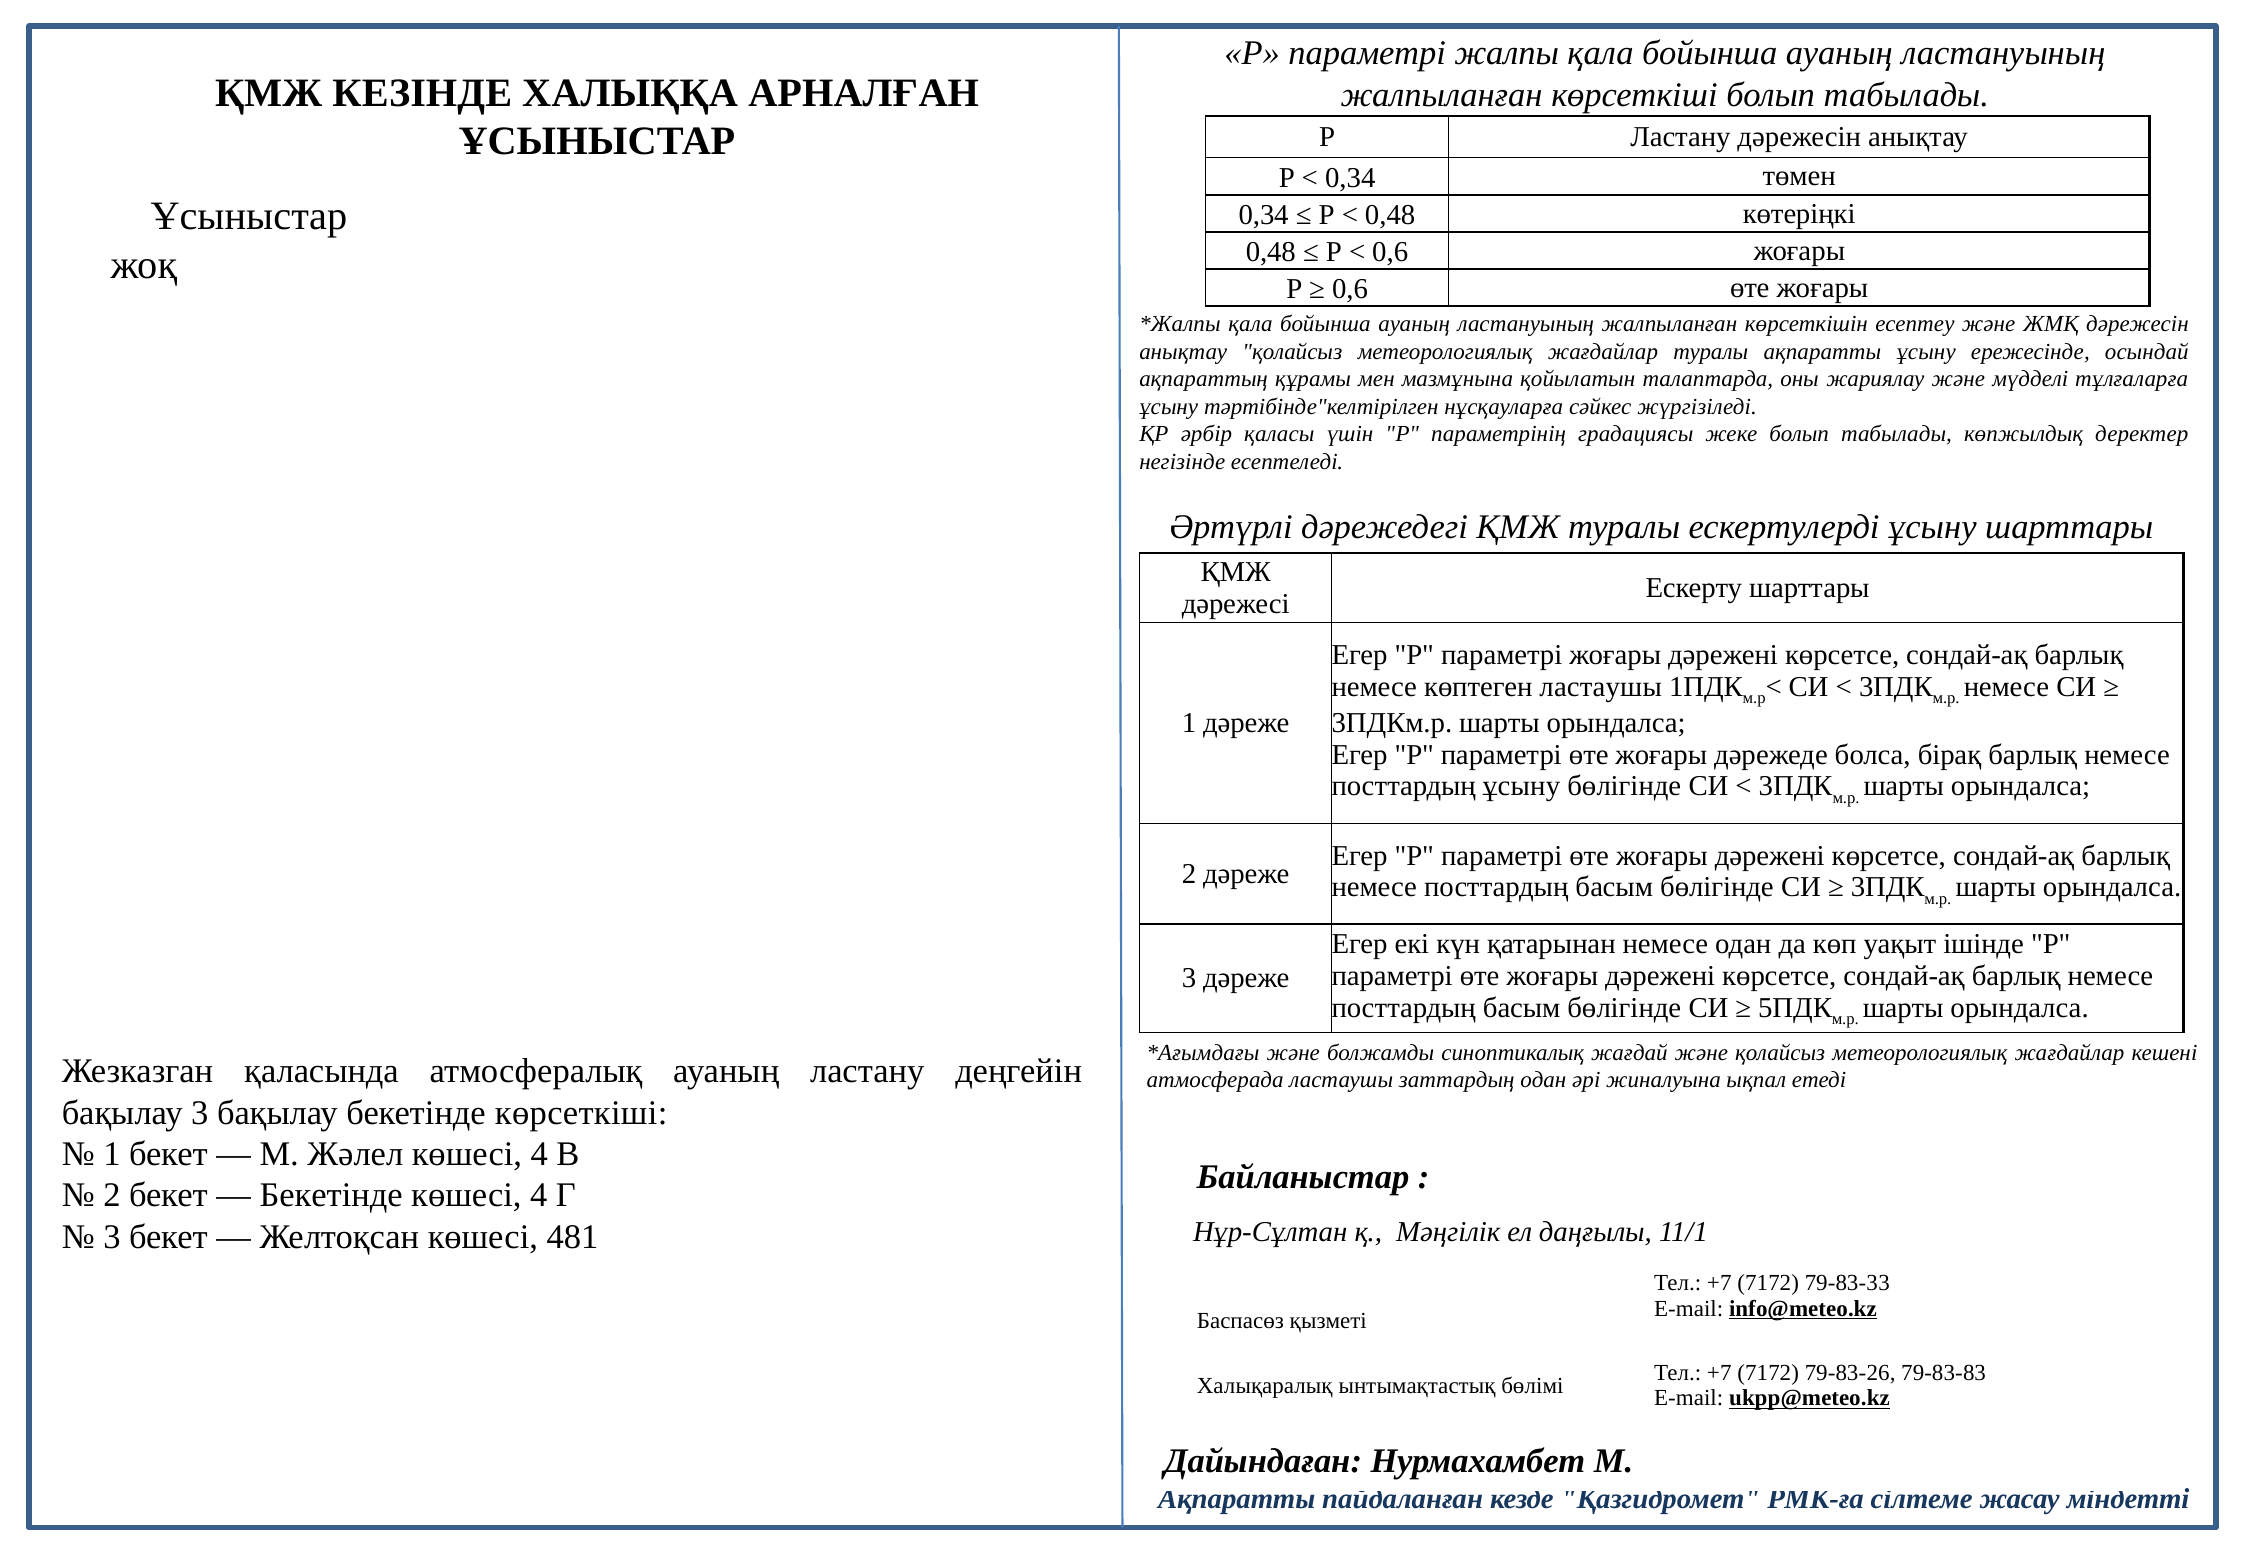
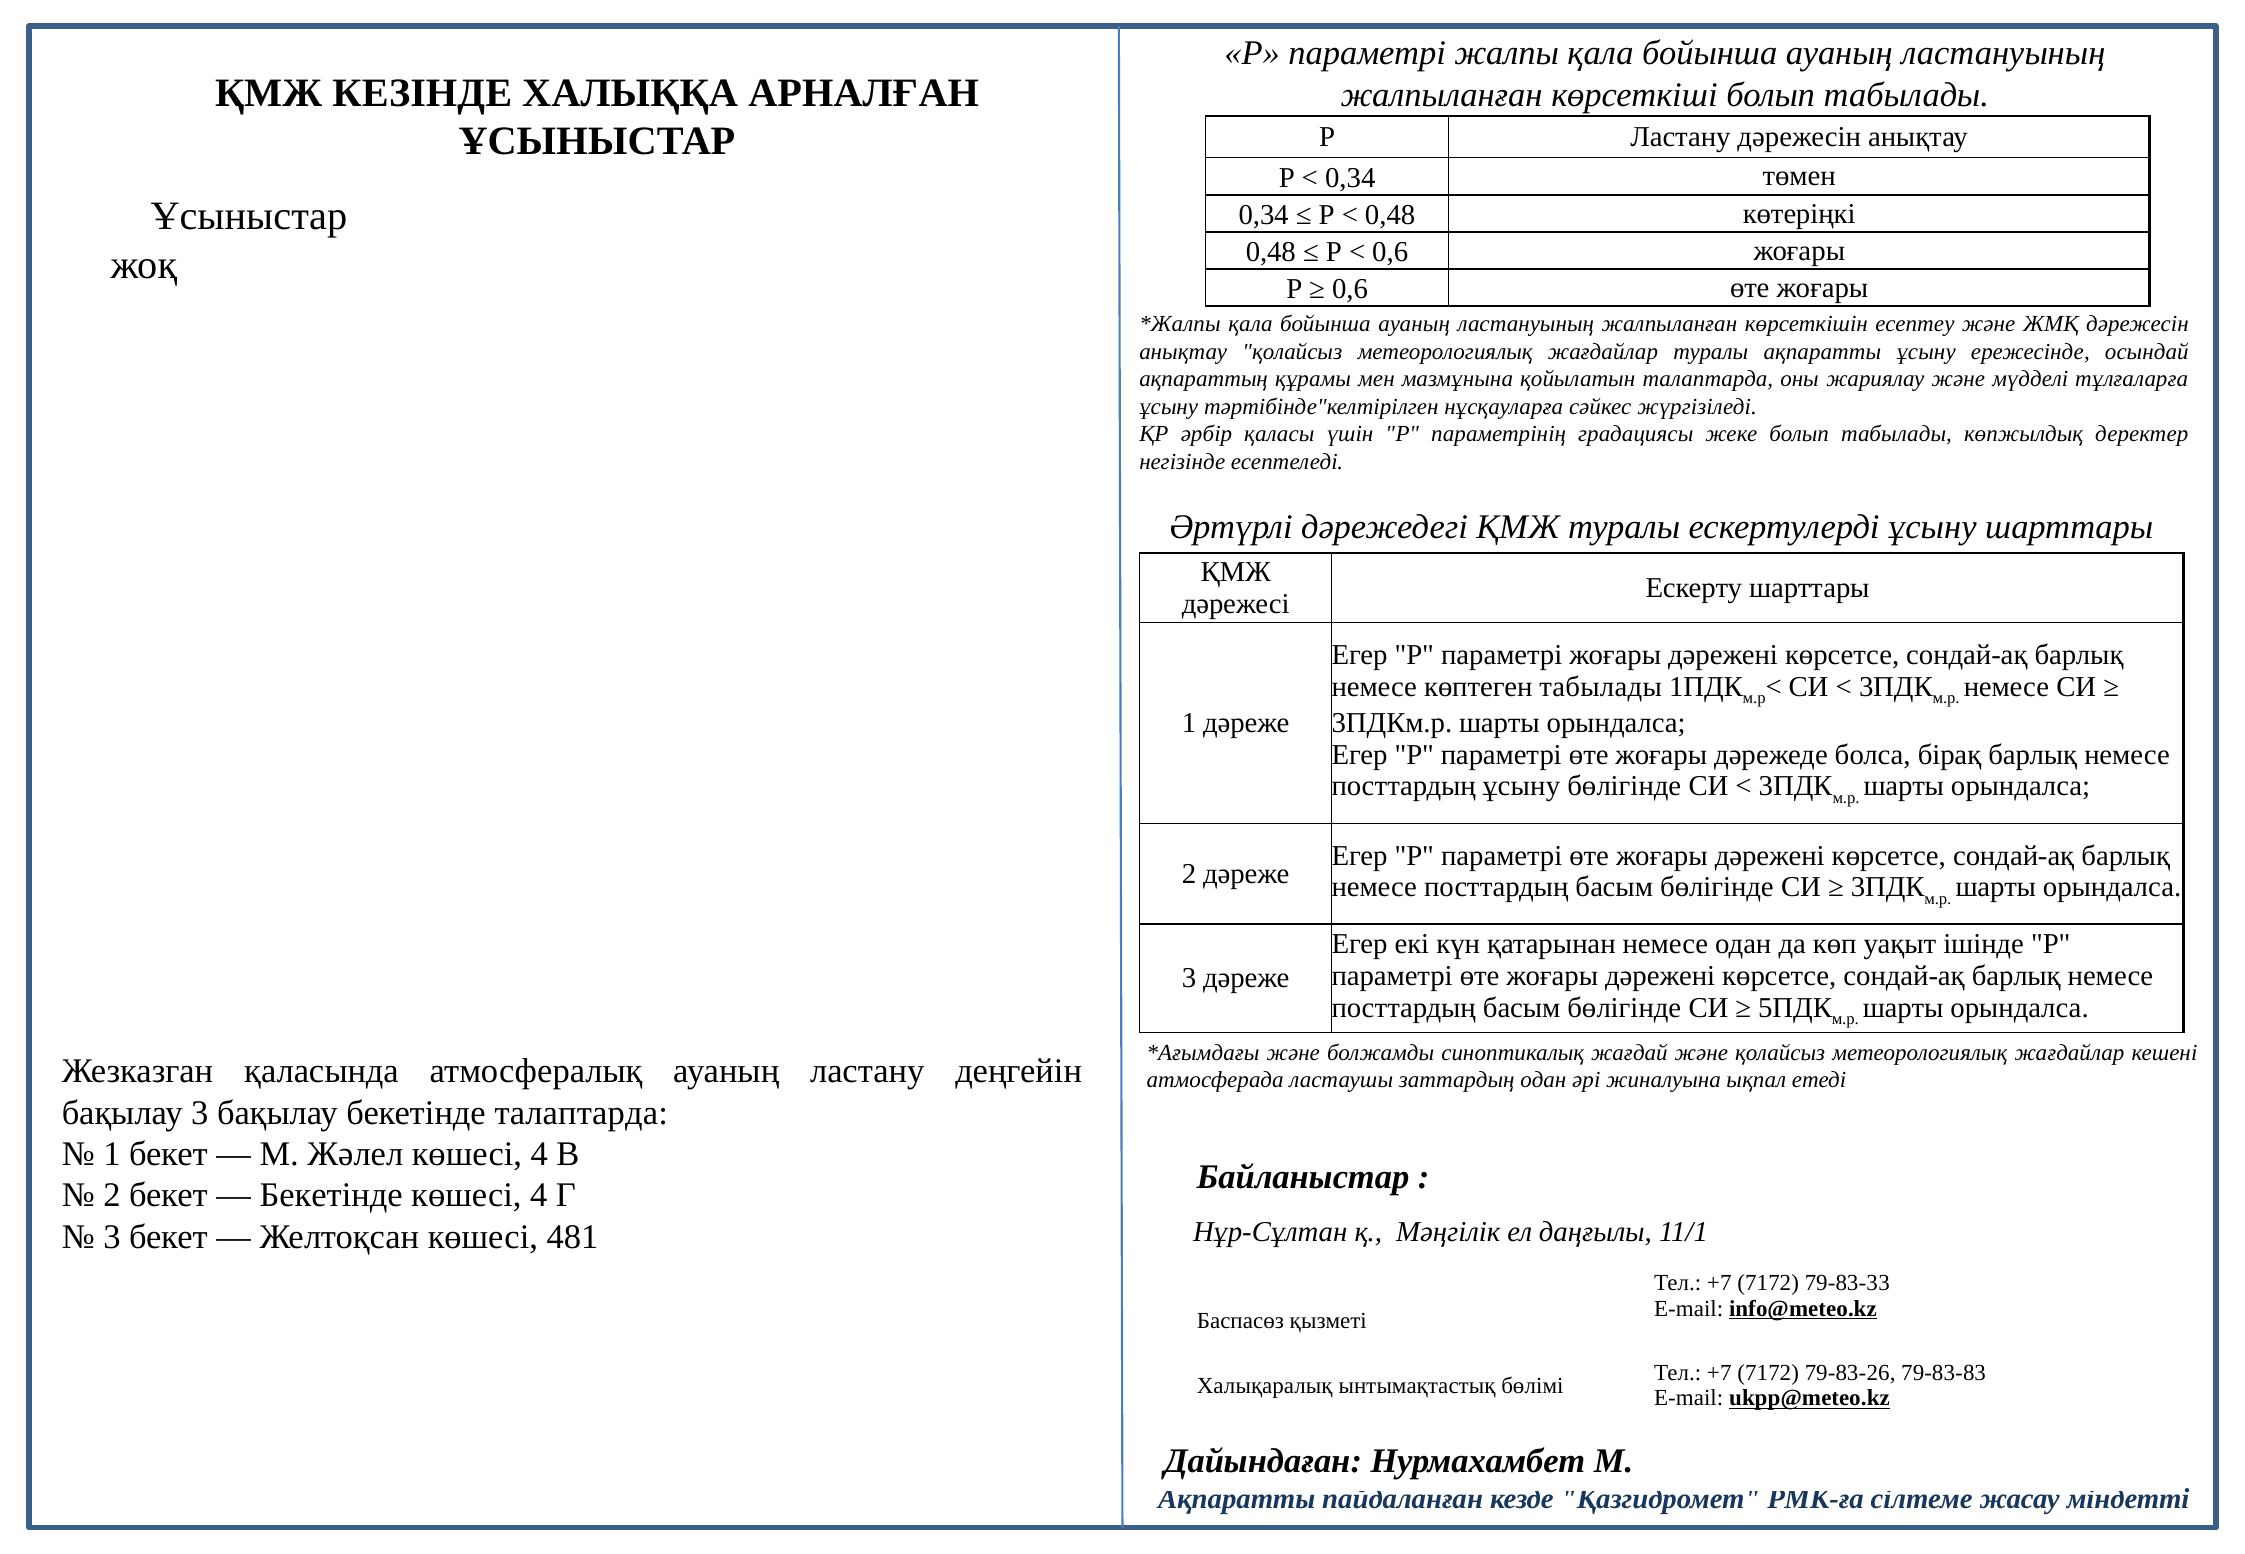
көптеген ластаушы: ластаушы -> табылады
бекетінде көрсеткіші: көрсеткіші -> талаптарда
